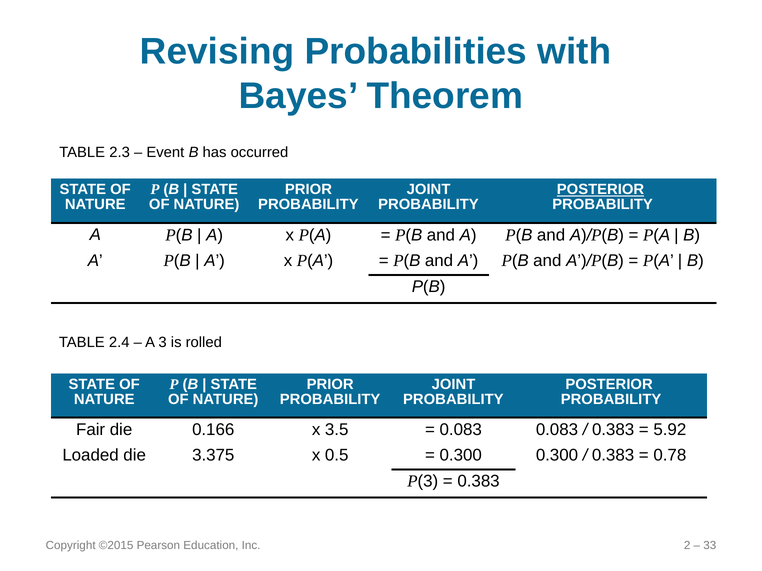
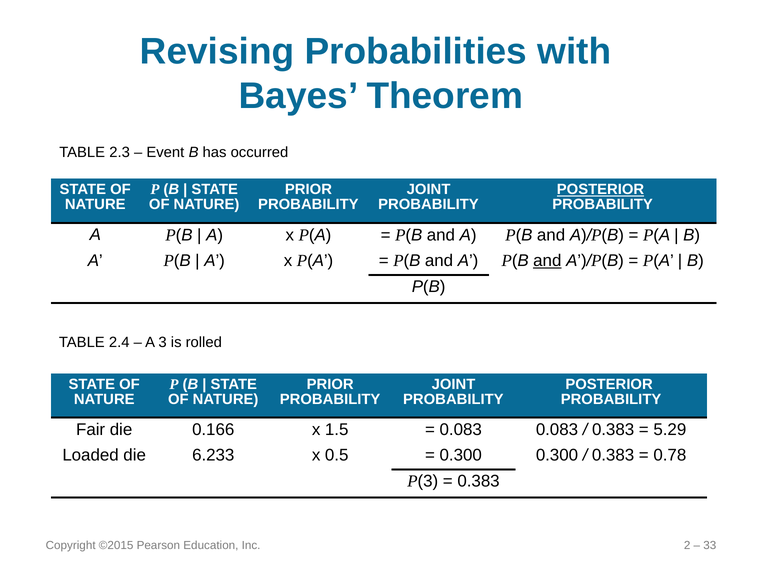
and at (547, 261) underline: none -> present
3.5: 3.5 -> 1.5
5.92: 5.92 -> 5.29
3.375: 3.375 -> 6.233
